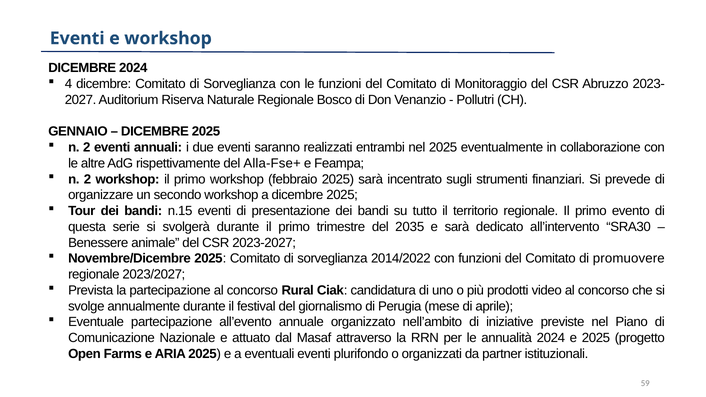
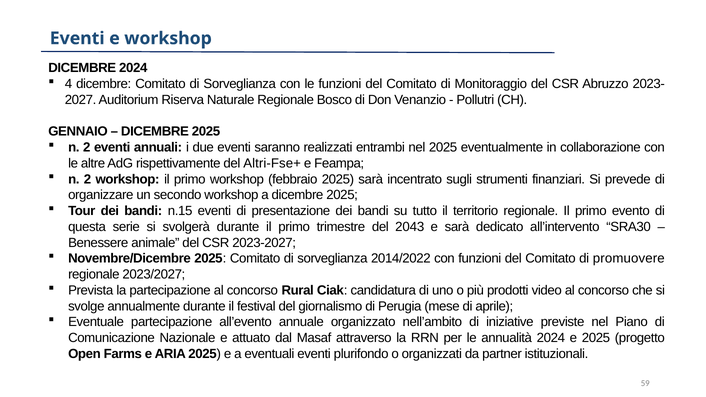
Alla-Fse+: Alla-Fse+ -> Altri-Fse+
2035: 2035 -> 2043
